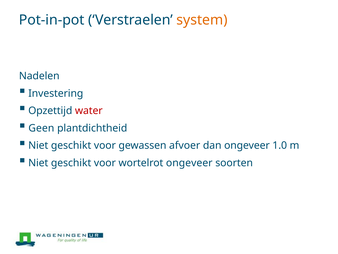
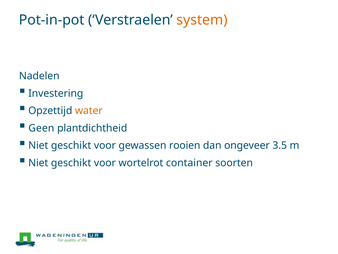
water colour: red -> orange
afvoer: afvoer -> rooien
1.0: 1.0 -> 3.5
wortelrot ongeveer: ongeveer -> container
